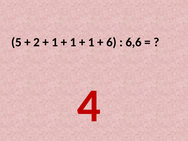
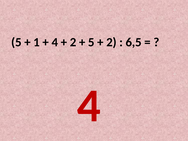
2: 2 -> 1
1 at (55, 42): 1 -> 4
1 at (73, 42): 1 -> 2
1 at (91, 42): 1 -> 5
6 at (111, 42): 6 -> 2
6,6: 6,6 -> 6,5
